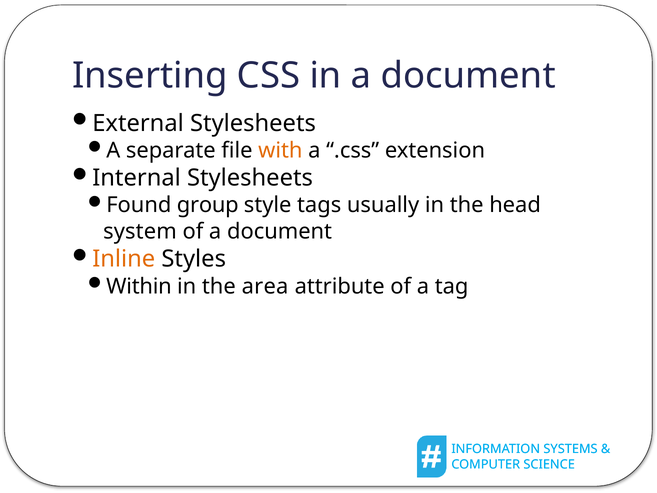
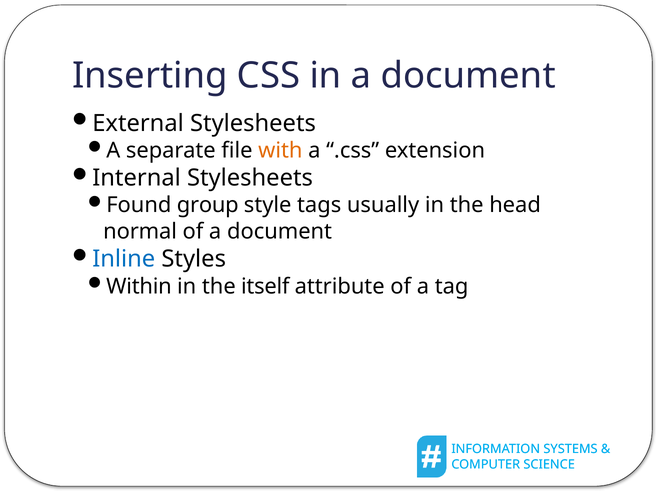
system: system -> normal
Inline colour: orange -> blue
area: area -> itself
